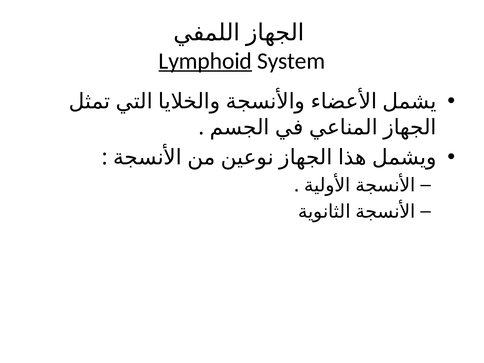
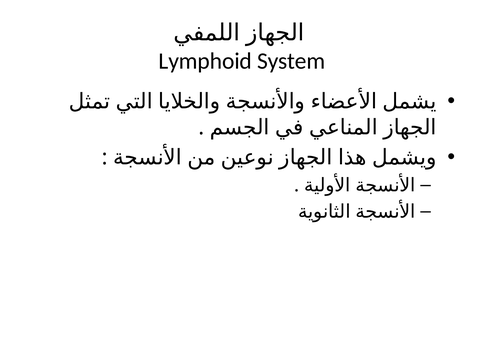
Lymphoid underline: present -> none
